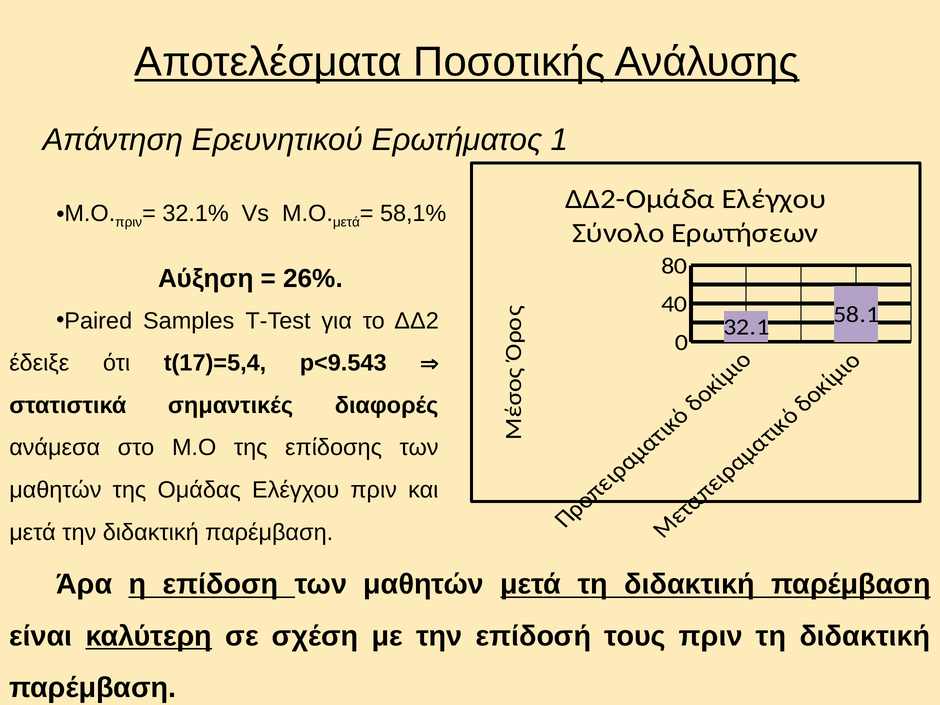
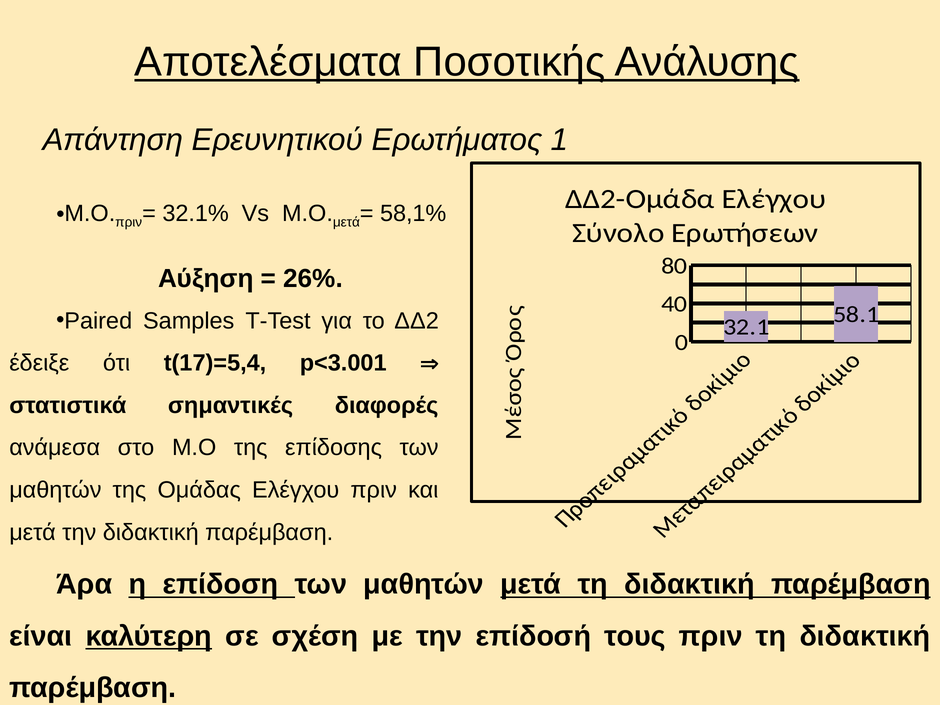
p<9.543: p<9.543 -> p<3.001
